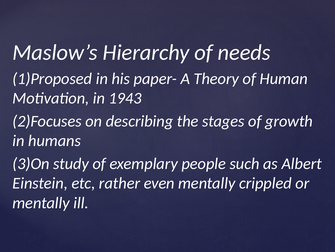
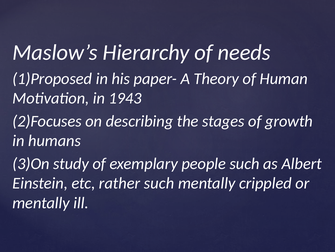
rather even: even -> such
